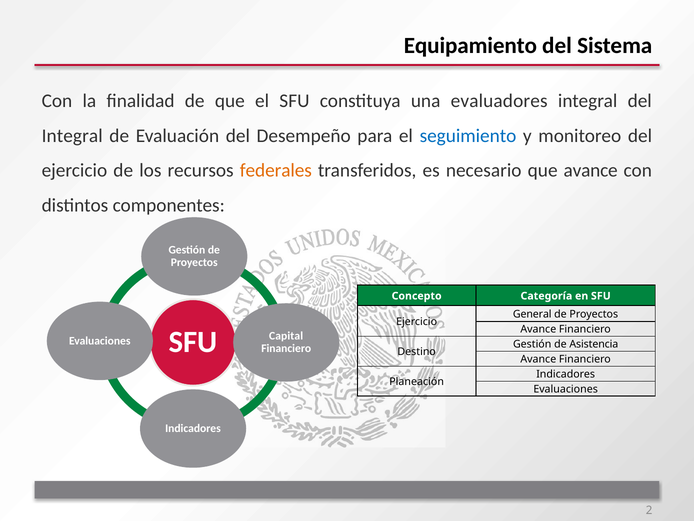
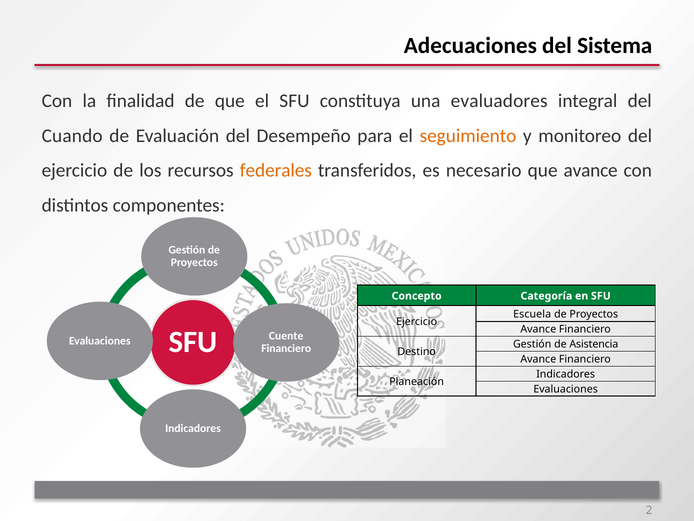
Equipamiento: Equipamiento -> Adecuaciones
Integral at (72, 136): Integral -> Cuando
seguimiento colour: blue -> orange
General: General -> Escuela
Capital: Capital -> Cuente
